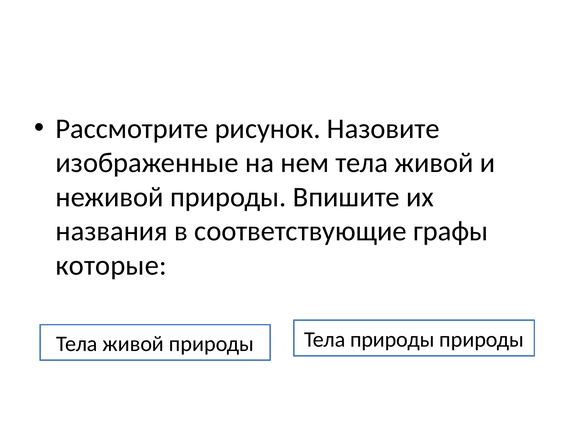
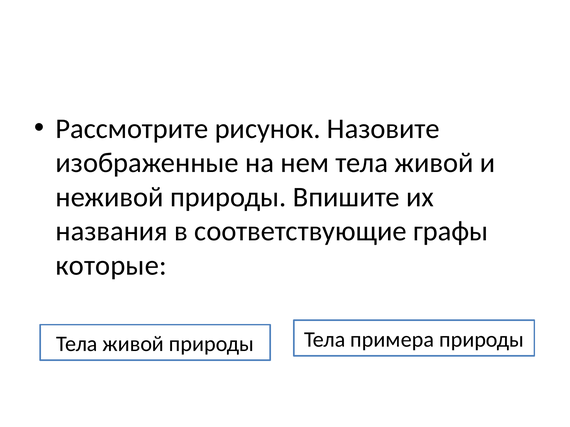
Тела природы: природы -> примера
